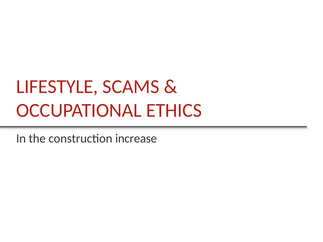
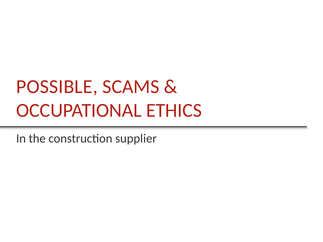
LIFESTYLE: LIFESTYLE -> POSSIBLE
increase: increase -> supplier
